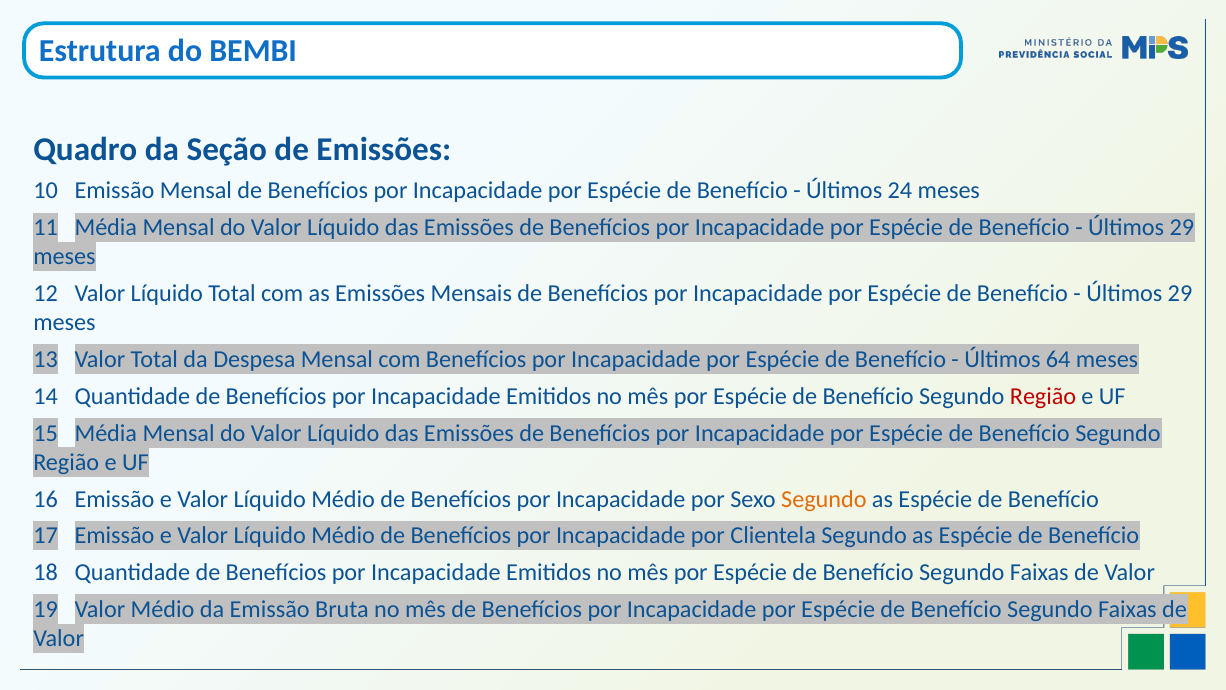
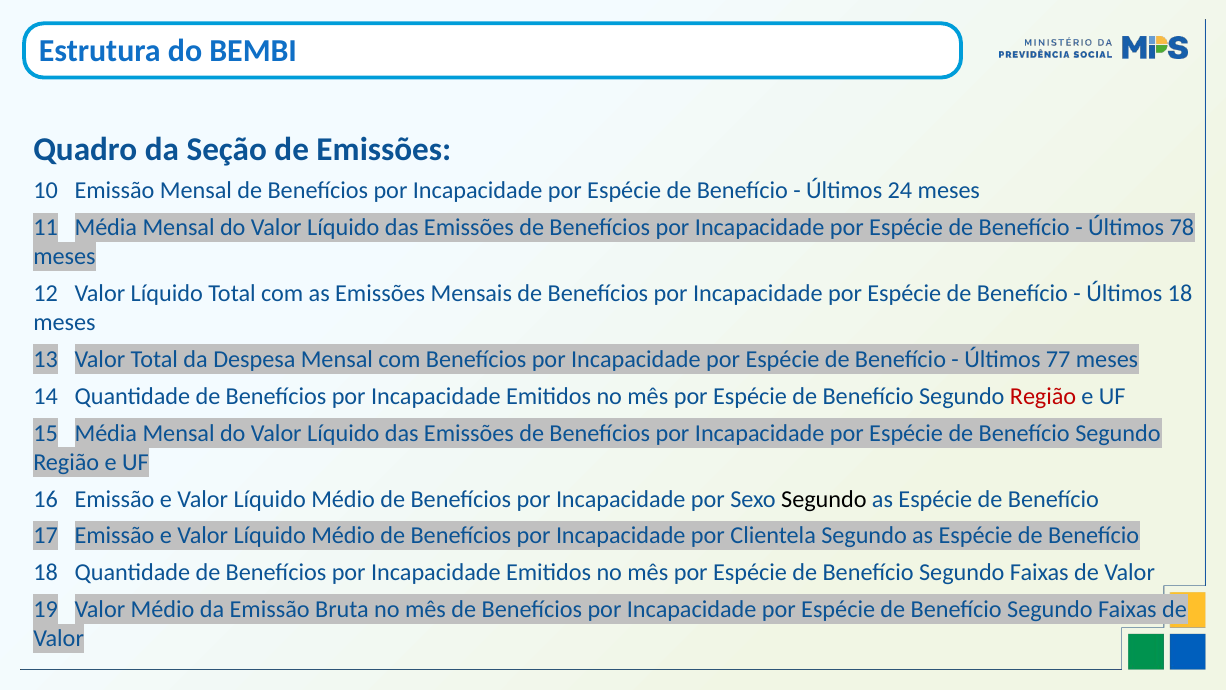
29 at (1182, 228): 29 -> 78
29 at (1180, 294): 29 -> 18
64: 64 -> 77
Segundo at (824, 499) colour: orange -> black
